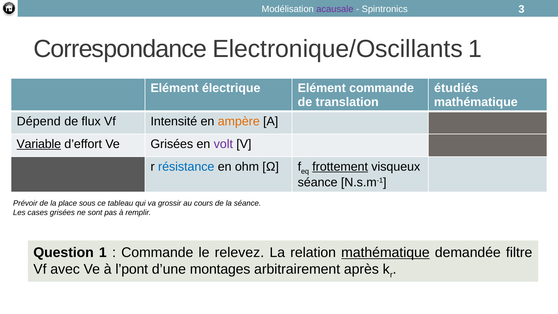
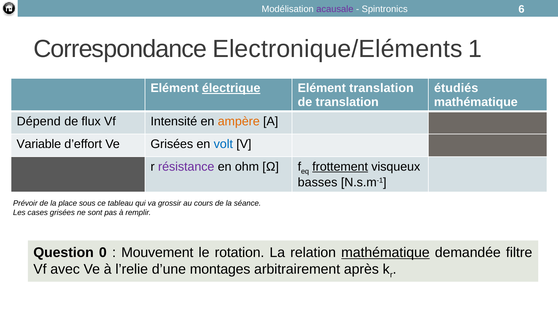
3: 3 -> 6
Electronique/Oscillants: Electronique/Oscillants -> Electronique/Eléments
électrique underline: none -> present
Elément commande: commande -> translation
Variable underline: present -> none
volt colour: purple -> blue
résistance colour: blue -> purple
séance at (318, 182): séance -> basses
Question 1: 1 -> 0
Commande at (157, 252): Commande -> Mouvement
relevez: relevez -> rotation
l’pont: l’pont -> l’relie
